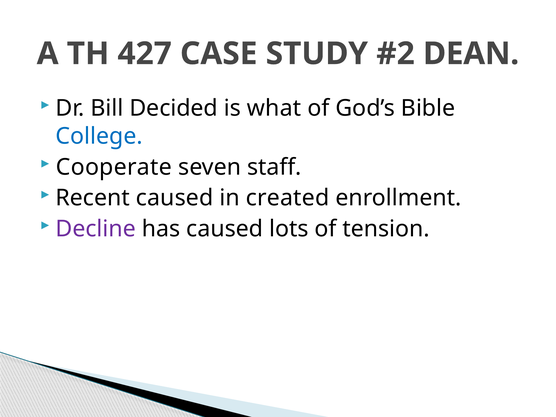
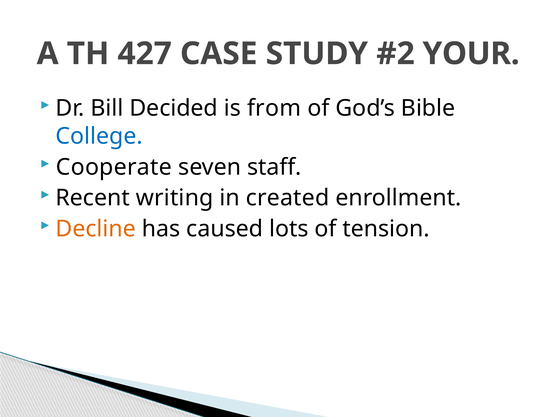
DEAN: DEAN -> YOUR
what: what -> from
Recent caused: caused -> writing
Decline colour: purple -> orange
